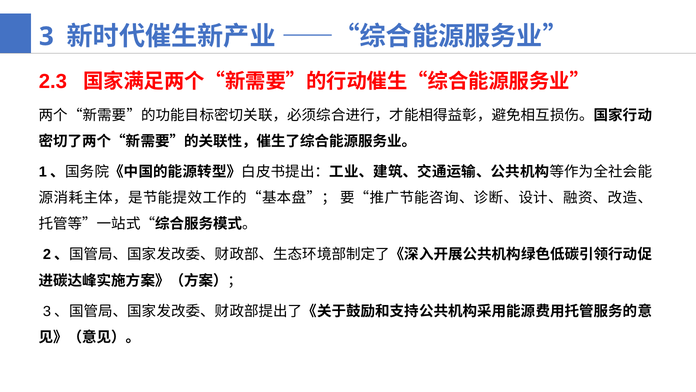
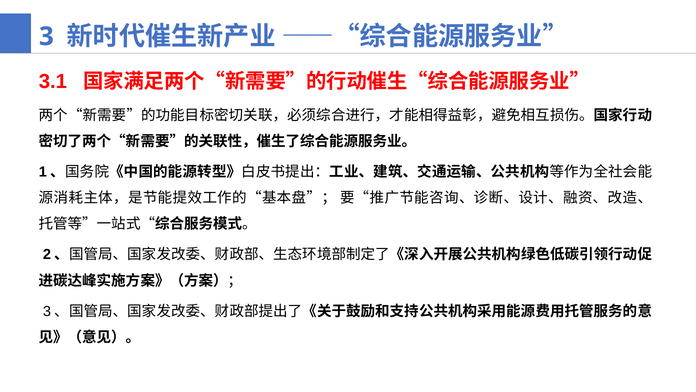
2.3: 2.3 -> 3.1
